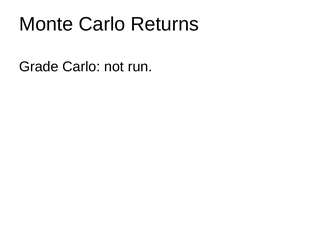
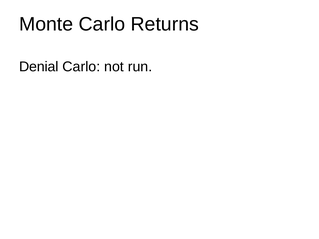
Grade: Grade -> Denial
